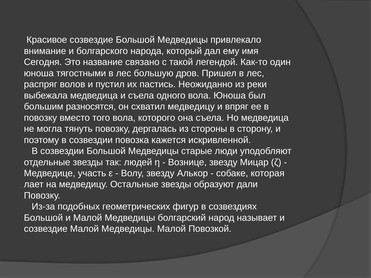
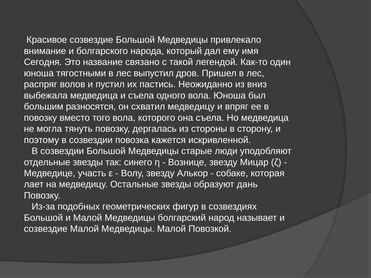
большую: большую -> выпустил
реки: реки -> вниз
людей: людей -> синего
дали: дали -> дань
